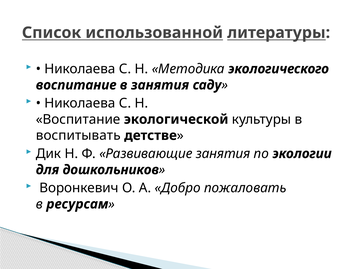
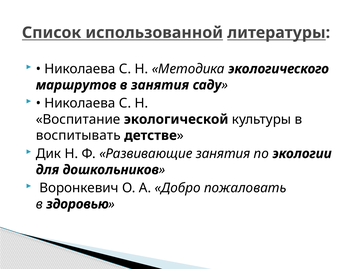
воспитание at (76, 85): воспитание -> маршрутов
ресурсам: ресурсам -> здоровью
